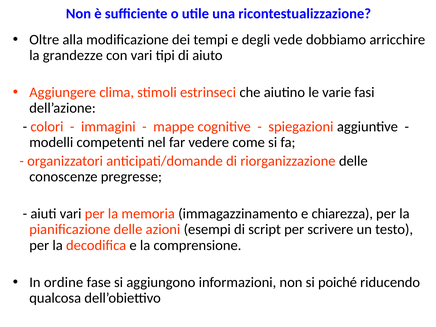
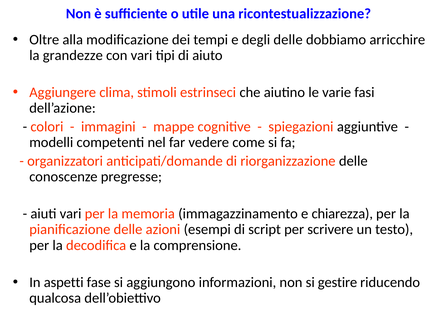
degli vede: vede -> delle
ordine: ordine -> aspetti
poiché: poiché -> gestire
